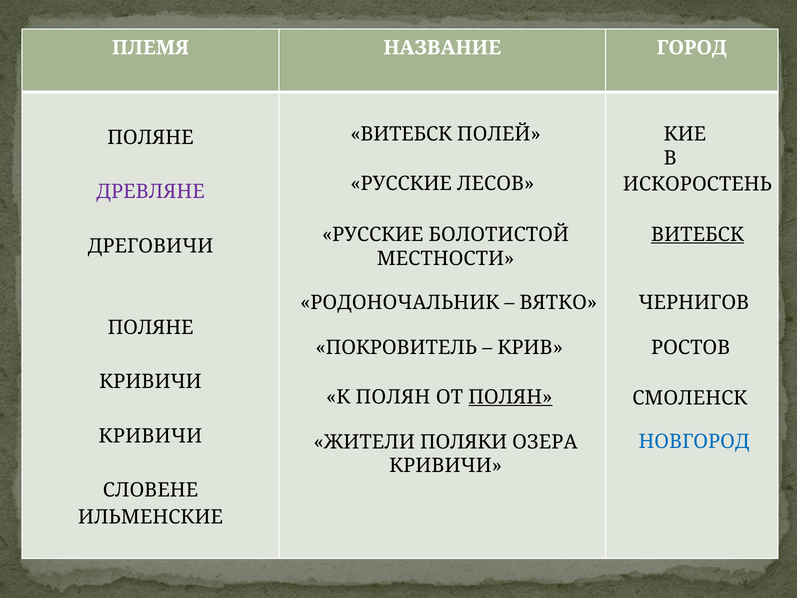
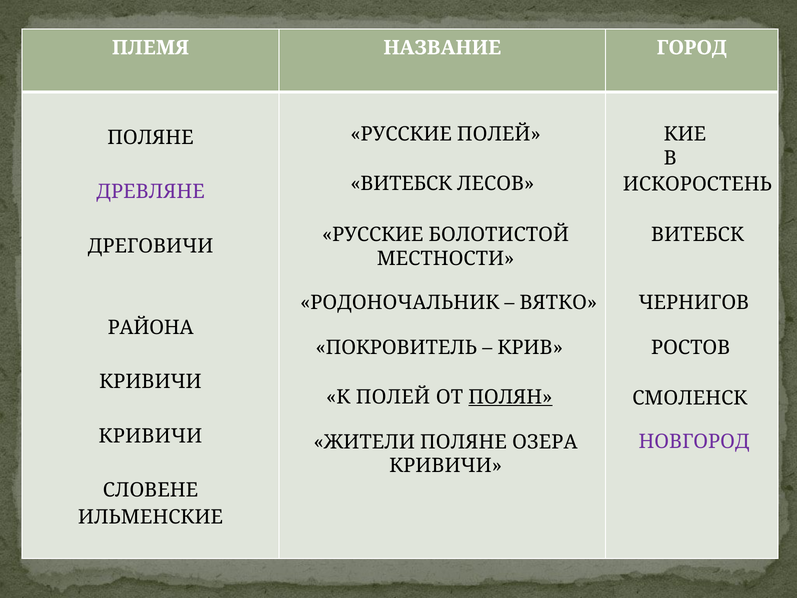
ВИТЕБСК at (401, 134): ВИТЕБСК -> РУССКИЕ
РУССКИЕ at (401, 184): РУССКИЕ -> ВИТЕБСК
ВИТЕБСК at (698, 234) underline: present -> none
ПОЛЯНЕ at (151, 327): ПОЛЯНЕ -> РАЙОНА
К ПОЛЯН: ПОЛЯН -> ПОЛЕЙ
НОВГОРОД colour: blue -> purple
ЖИТЕЛИ ПОЛЯКИ: ПОЛЯКИ -> ПОЛЯНЕ
